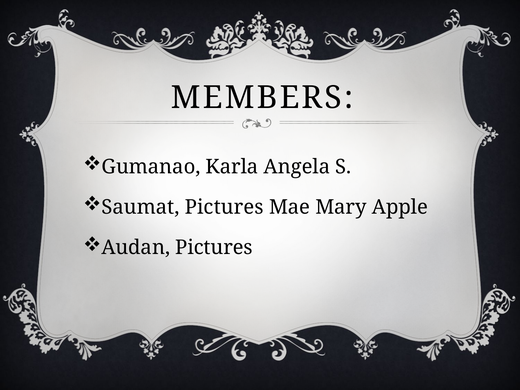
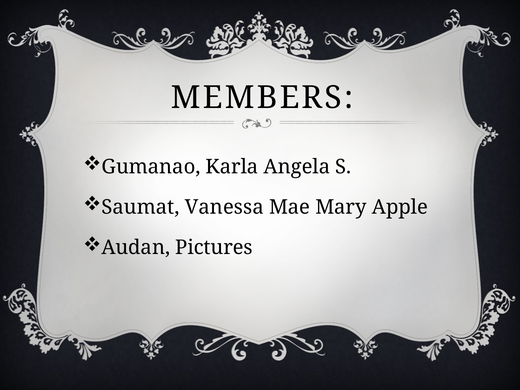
Saumat Pictures: Pictures -> Vanessa
